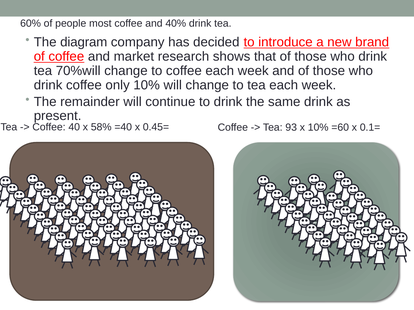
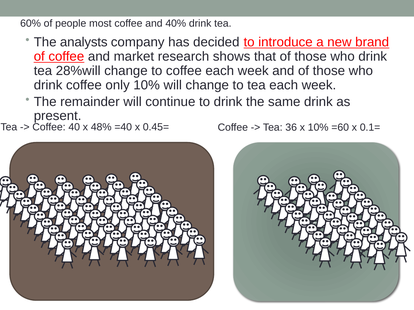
diagram: diagram -> analysts
70%will: 70%will -> 28%will
58%: 58% -> 48%
93: 93 -> 36
